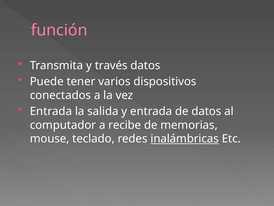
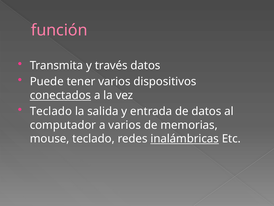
conectados underline: none -> present
Entrada at (51, 111): Entrada -> Teclado
a recibe: recibe -> varios
